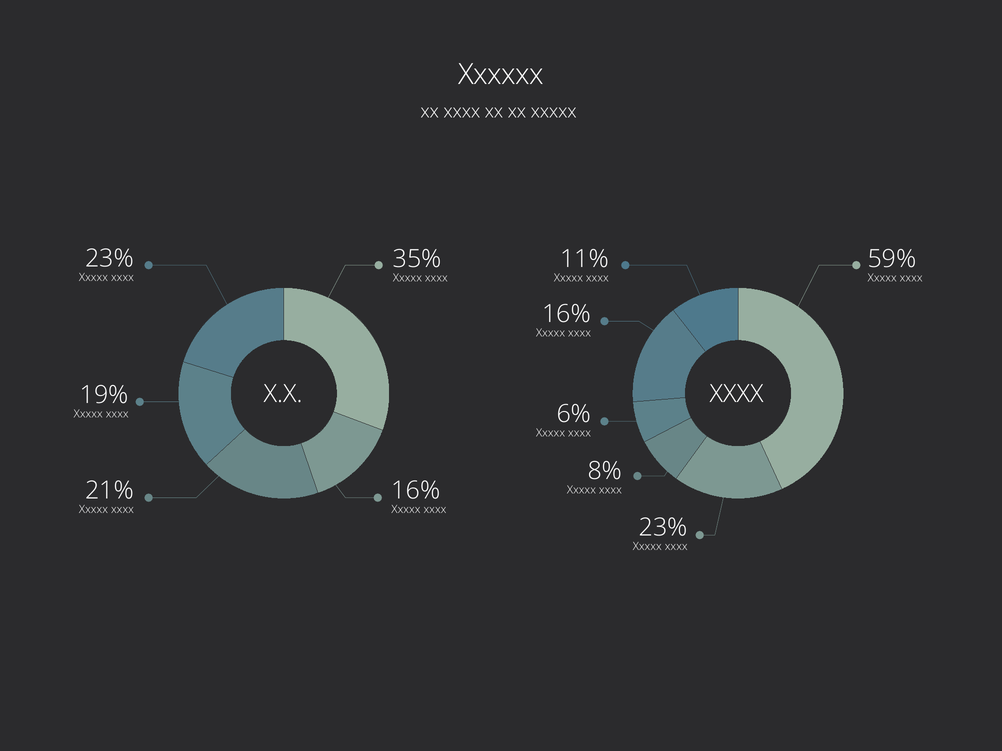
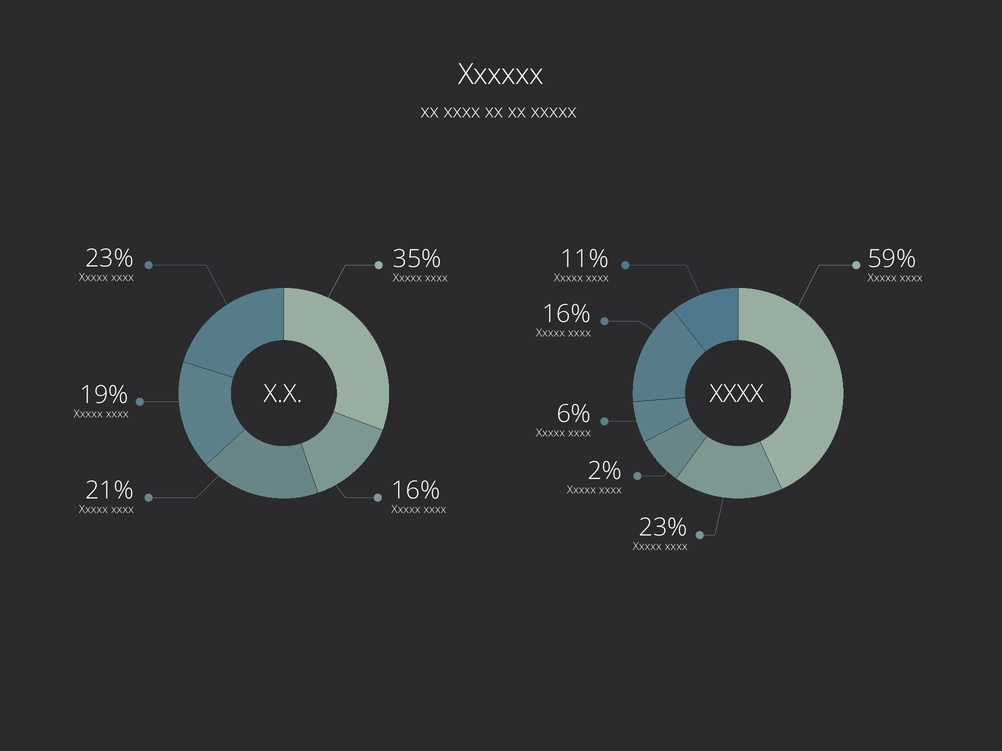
8%: 8% -> 2%
